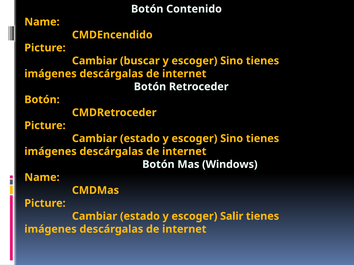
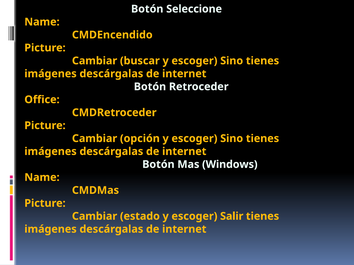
Contenido: Contenido -> Seleccione
Botón at (42, 100): Botón -> Office
estado at (140, 139): estado -> opción
